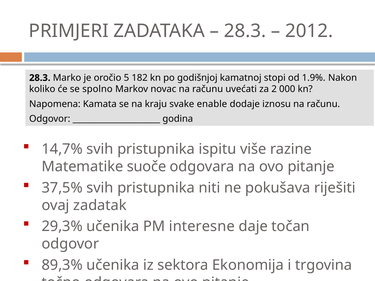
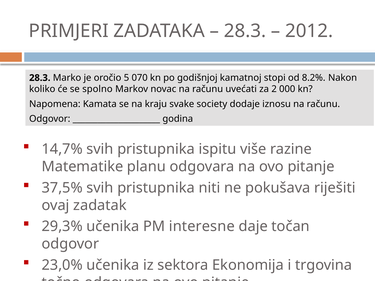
182: 182 -> 070
1.9%: 1.9% -> 8.2%
enable: enable -> society
suoče: suoče -> planu
89,3%: 89,3% -> 23,0%
